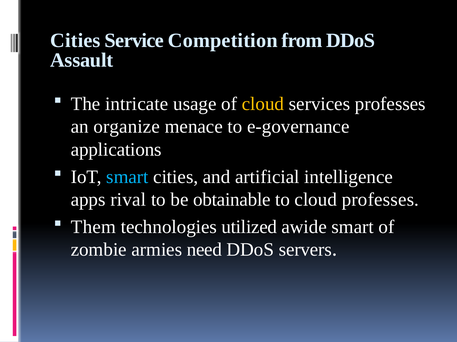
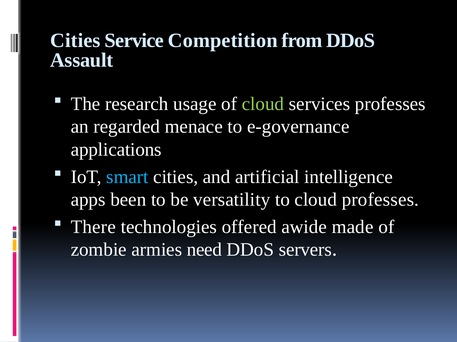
intricate: intricate -> research
cloud at (263, 104) colour: yellow -> light green
organize: organize -> regarded
rival: rival -> been
obtainable: obtainable -> versatility
Them: Them -> There
utilized: utilized -> offered
awide smart: smart -> made
